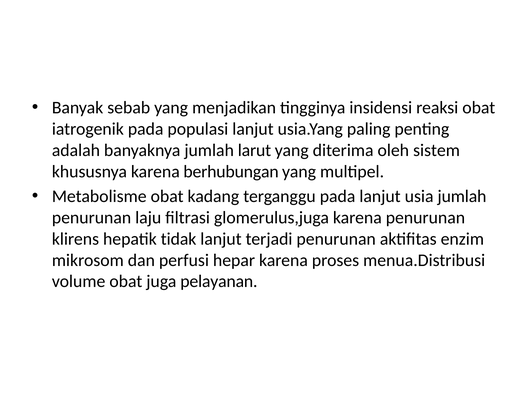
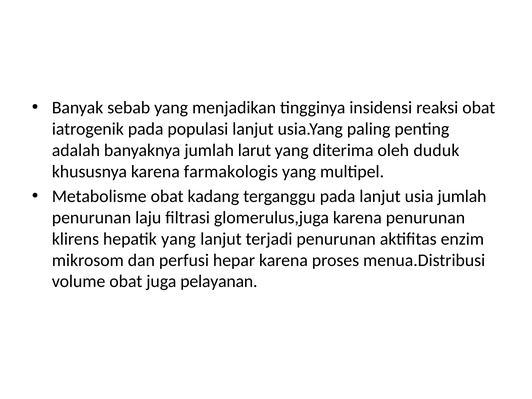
sistem: sistem -> duduk
berhubungan: berhubungan -> farmakologis
hepatik tidak: tidak -> yang
